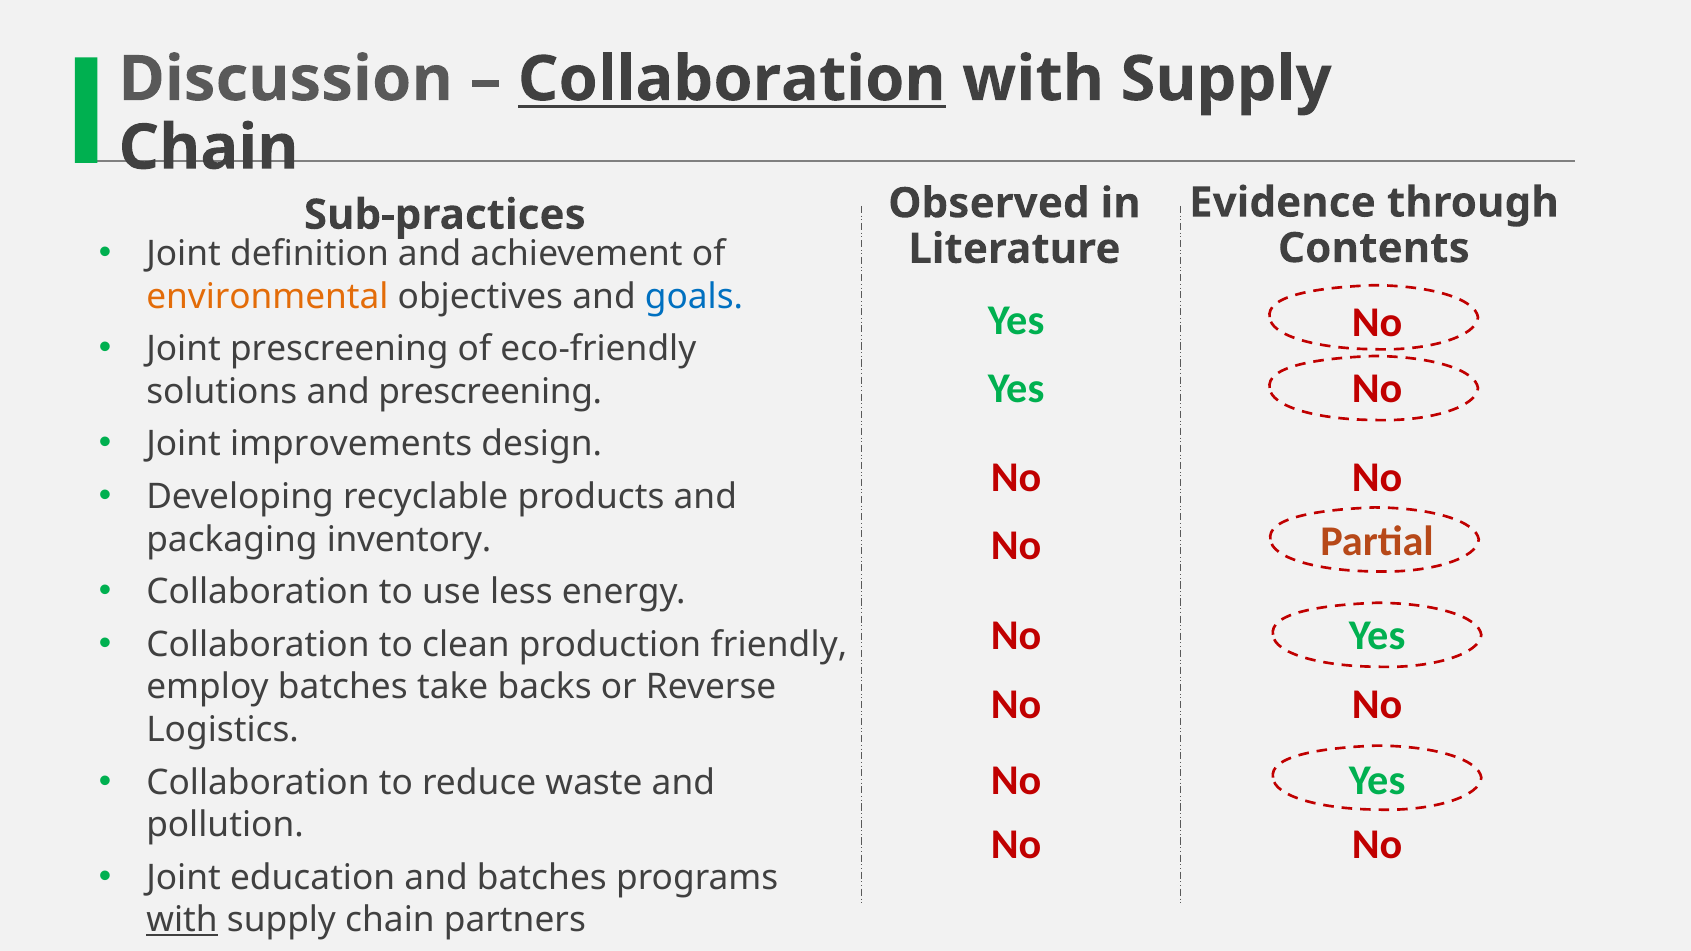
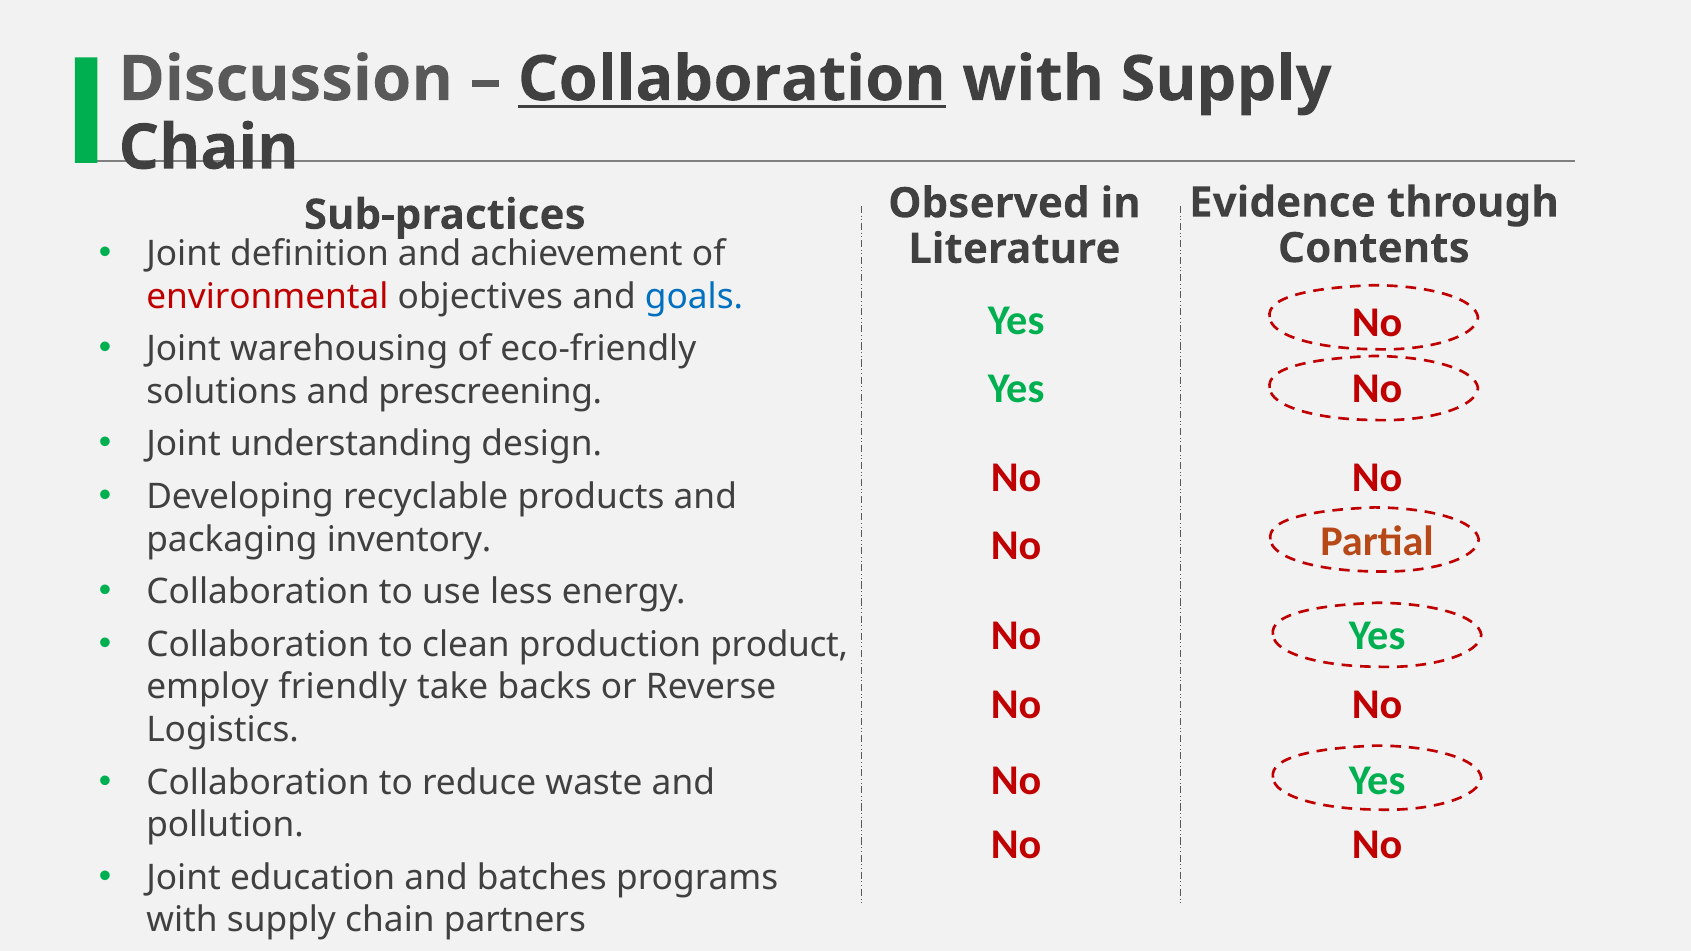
environmental colour: orange -> red
Joint prescreening: prescreening -> warehousing
improvements: improvements -> understanding
friendly: friendly -> product
employ batches: batches -> friendly
with at (182, 920) underline: present -> none
